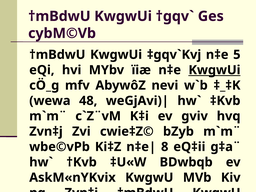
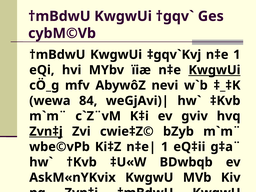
n‡e 5: 5 -> 1
48: 48 -> 84
Zvn‡j at (46, 131) underline: none -> present
8 at (165, 147): 8 -> 1
